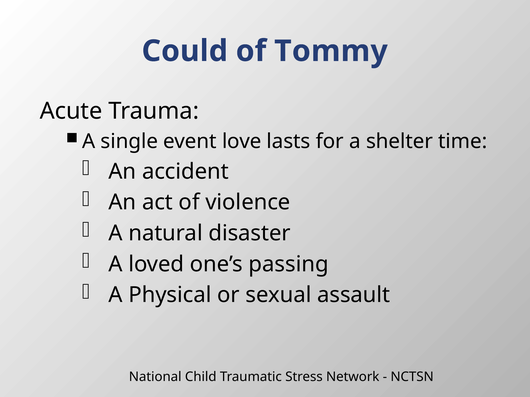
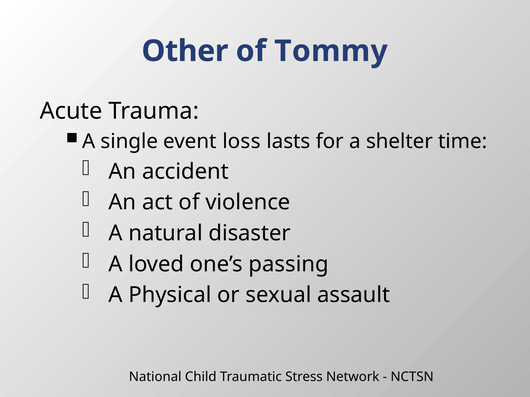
Could: Could -> Other
love: love -> loss
